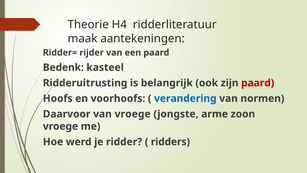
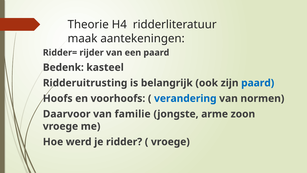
paard at (258, 83) colour: red -> blue
van vroege: vroege -> familie
ridders at (170, 142): ridders -> vroege
